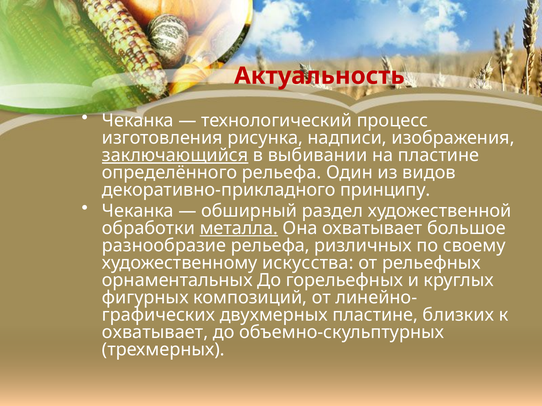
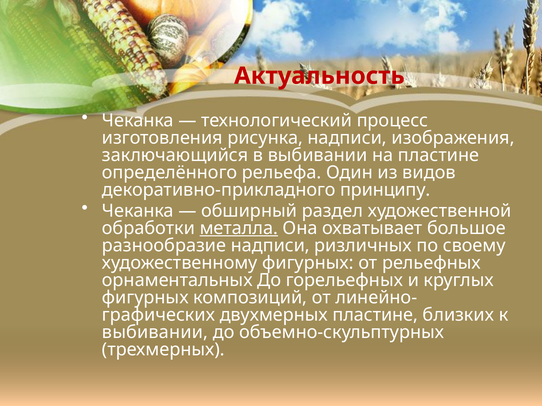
заключающийся underline: present -> none
разнообразие рельефа: рельефа -> надписи
художественному искусства: искусства -> фигурных
охватывает at (155, 332): охватывает -> выбивании
